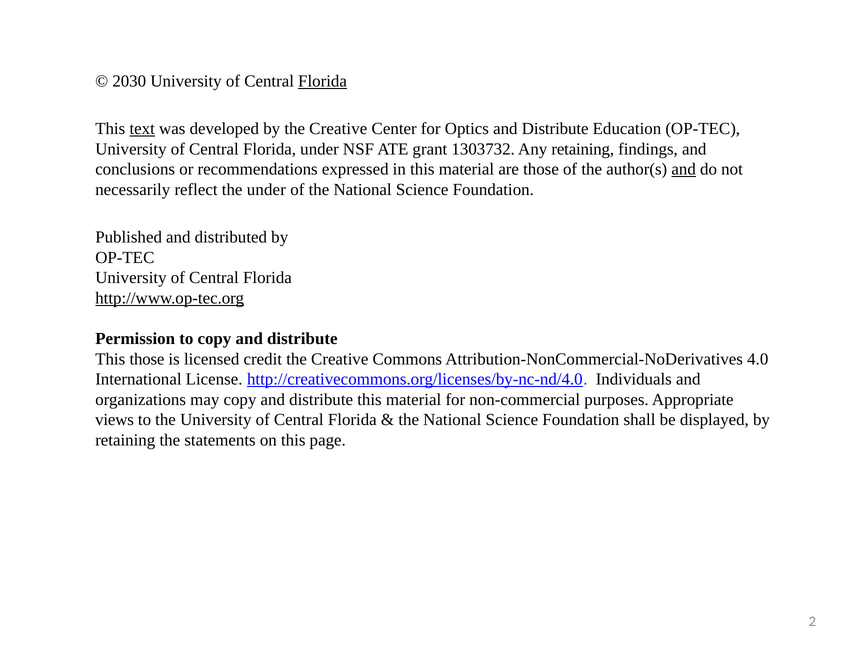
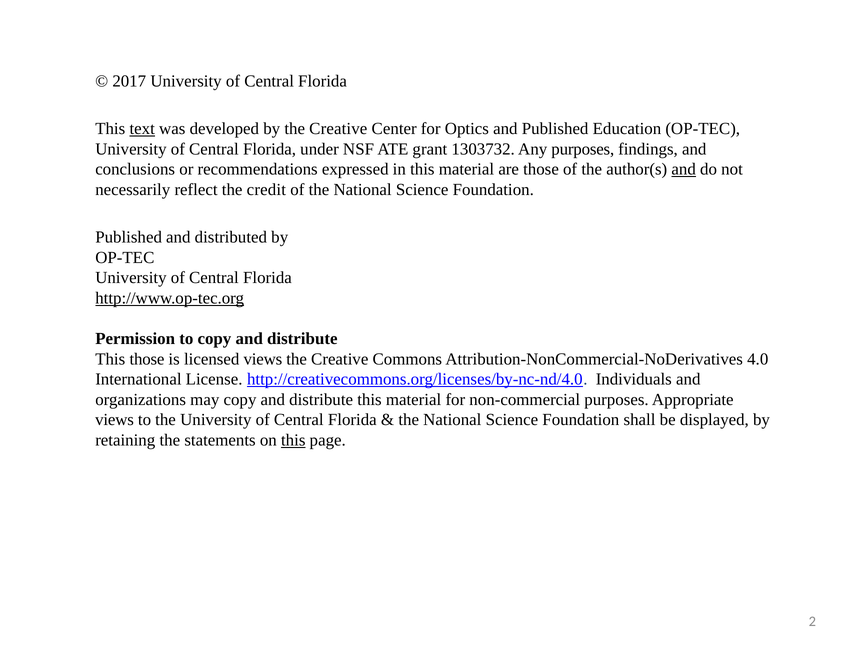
2030: 2030 -> 2017
Florida at (322, 81) underline: present -> none
Optics and Distribute: Distribute -> Published
Any retaining: retaining -> purposes
the under: under -> credit
licensed credit: credit -> views
this at (293, 440) underline: none -> present
